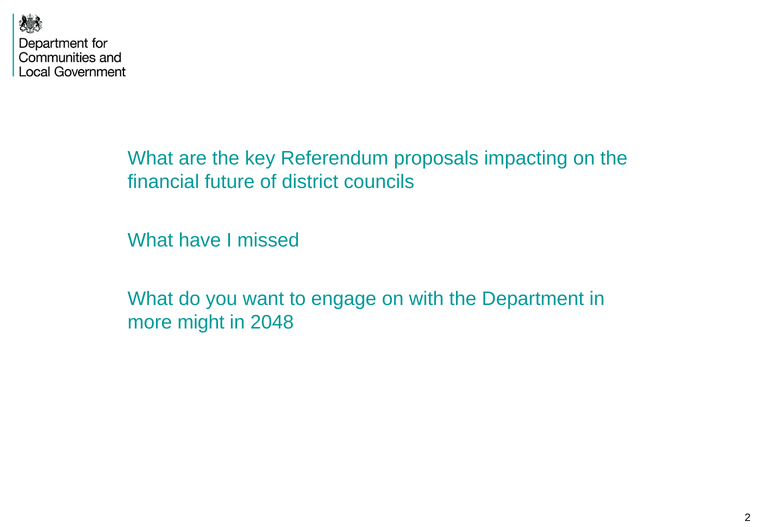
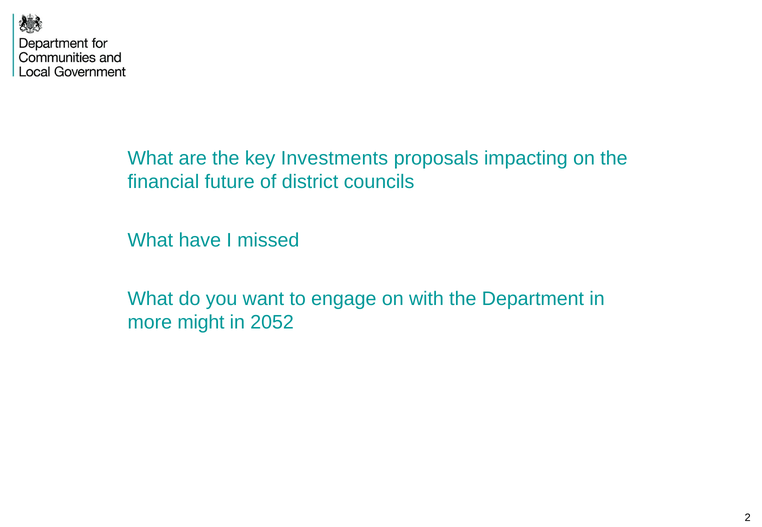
Referendum: Referendum -> Investments
2048: 2048 -> 2052
